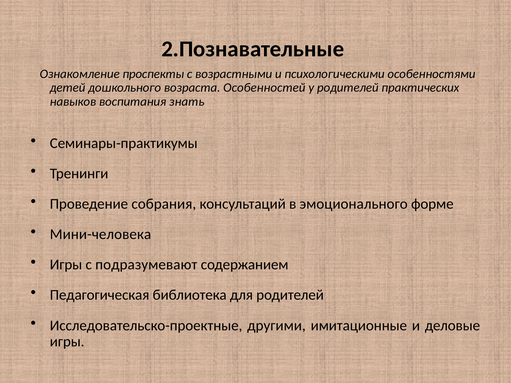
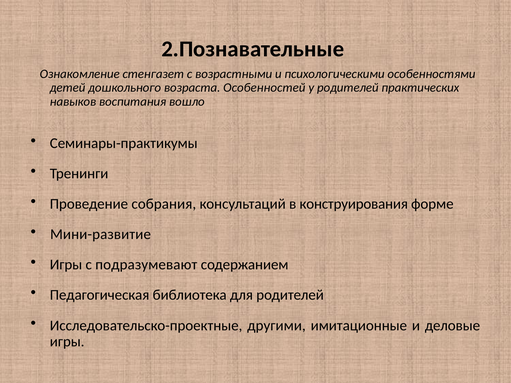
проспекты: проспекты -> стенгазет
знать: знать -> вошло
эмоционального: эмоционального -> конструирования
Мини-человека: Мини-человека -> Мини-развитие
